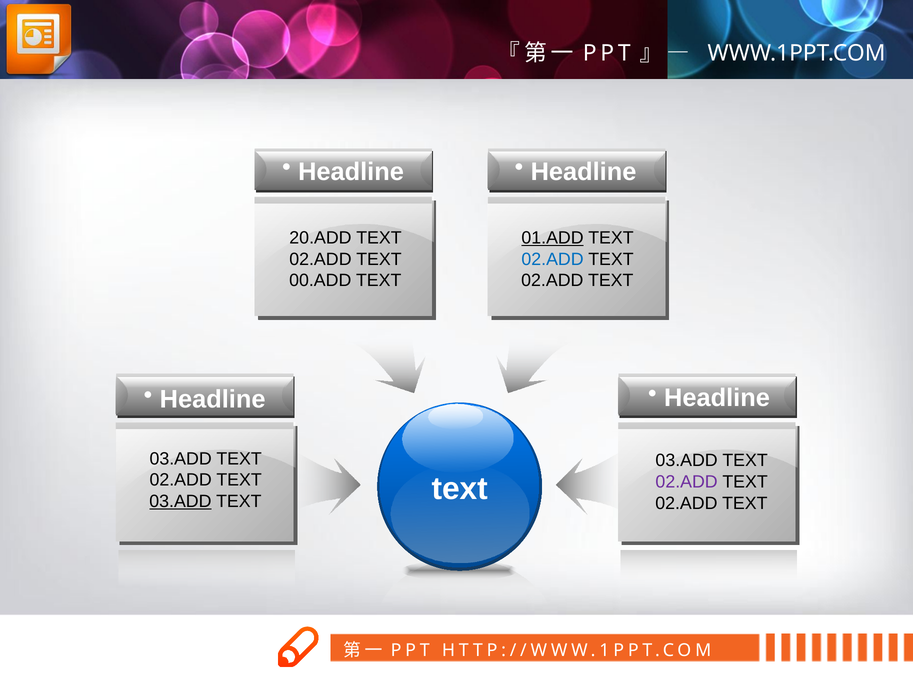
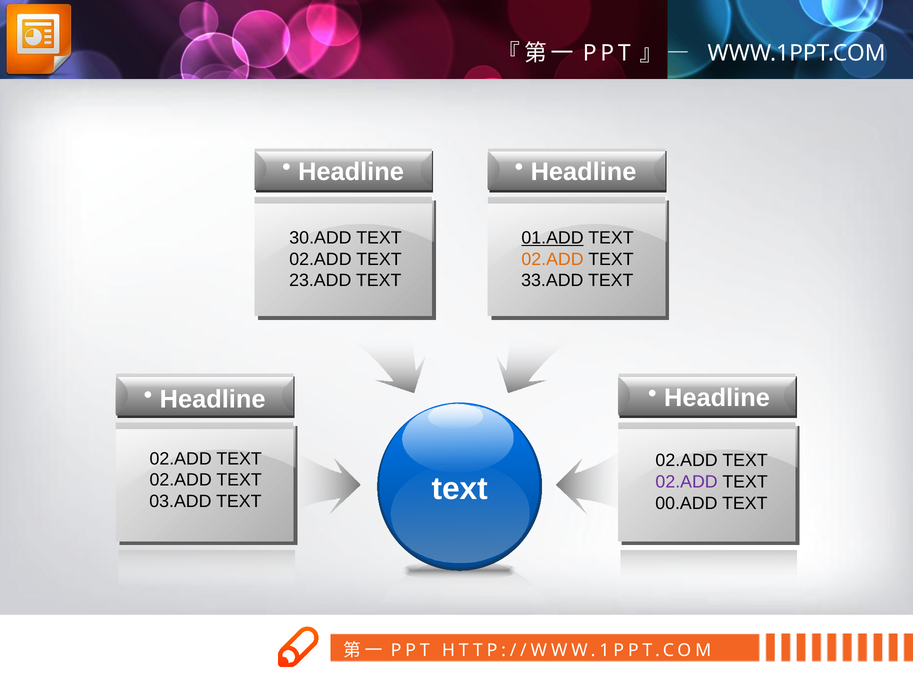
20.ADD: 20.ADD -> 30.ADD
02.ADD at (553, 259) colour: blue -> orange
00.ADD: 00.ADD -> 23.ADD
02.ADD at (552, 281): 02.ADD -> 33.ADD
03.ADD at (181, 459): 03.ADD -> 02.ADD
03.ADD at (687, 460): 03.ADD -> 02.ADD
03.ADD at (180, 501) underline: present -> none
02.ADD at (686, 503): 02.ADD -> 00.ADD
